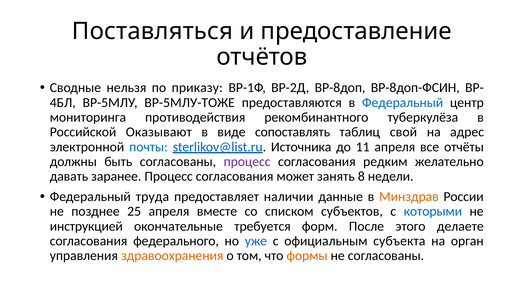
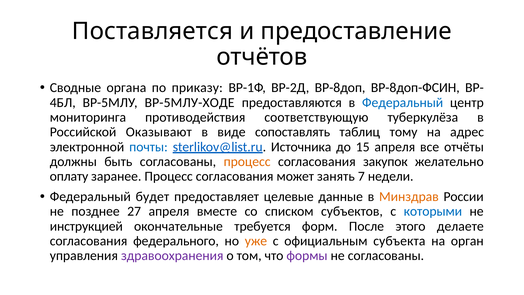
Поставляться: Поставляться -> Поставляется
нельзя: нельзя -> органа
ВР-5МЛУ-ТОЖЕ: ВР-5МЛУ-ТОЖЕ -> ВР-5МЛУ-ХОДЕ
рекомбинантного: рекомбинантного -> соответствующую
свой: свой -> тому
11: 11 -> 15
процесс at (247, 162) colour: purple -> orange
редким: редким -> закупок
давать: давать -> оплату
8: 8 -> 7
труда: труда -> будет
наличии: наличии -> целевые
25: 25 -> 27
уже colour: blue -> orange
здравоохранения colour: orange -> purple
формы colour: orange -> purple
